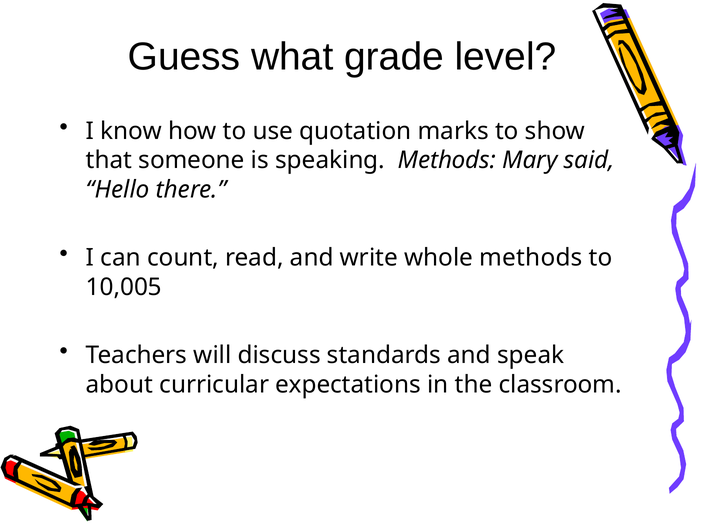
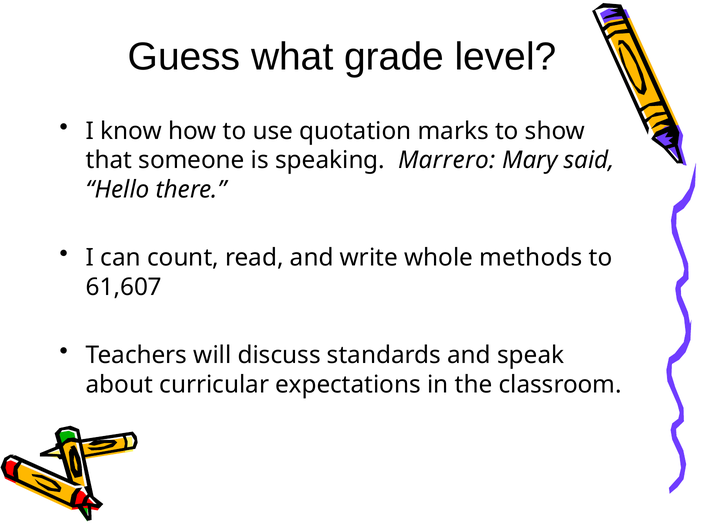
speaking Methods: Methods -> Marrero
10,005: 10,005 -> 61,607
